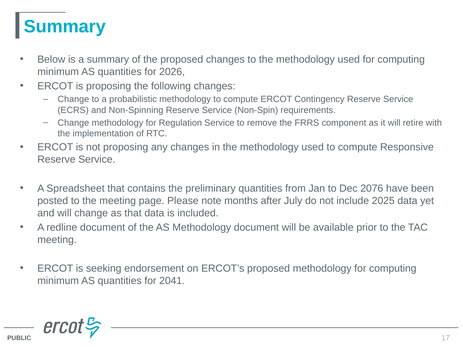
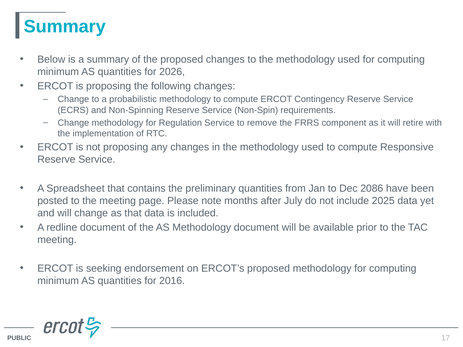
2076: 2076 -> 2086
2041: 2041 -> 2016
